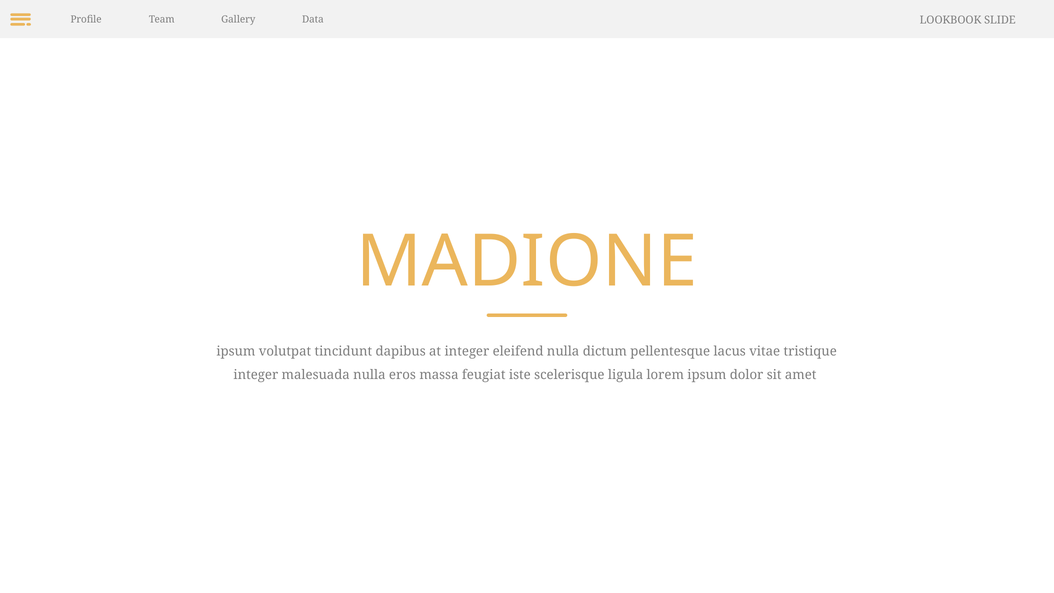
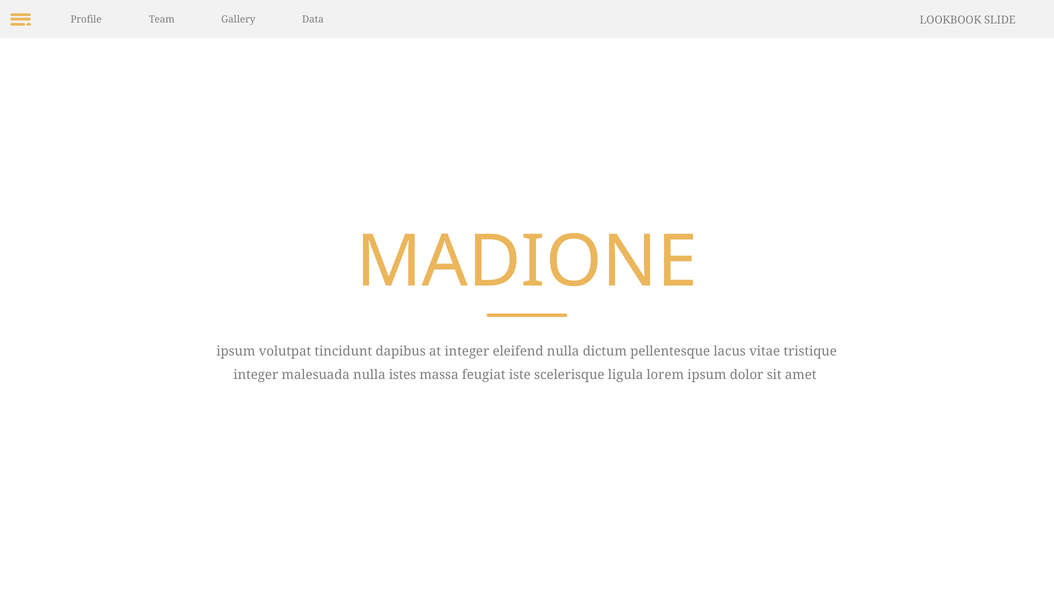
eros: eros -> istes
